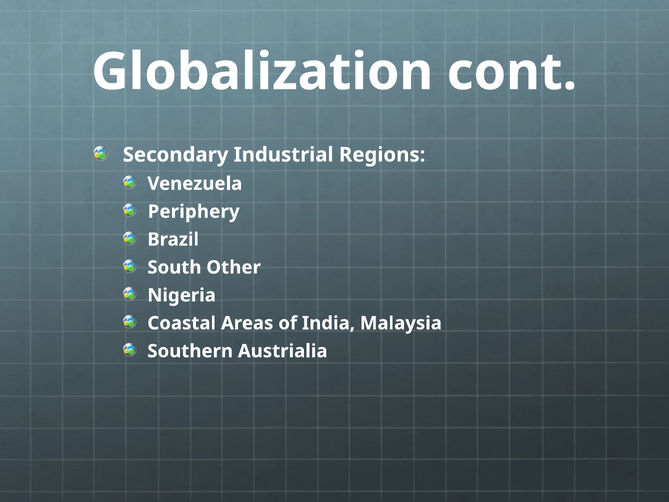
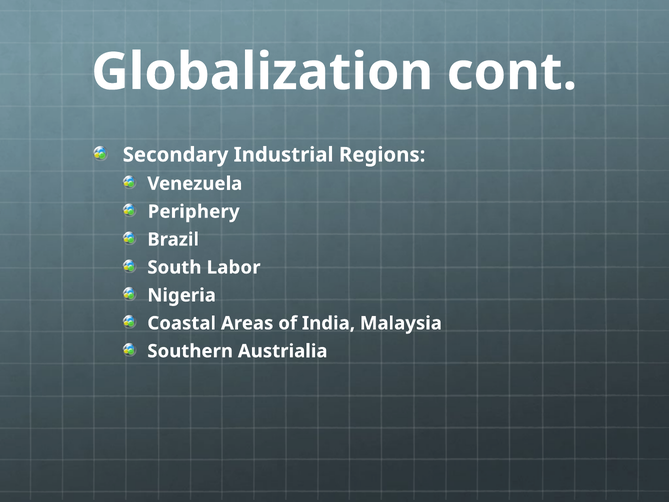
Other: Other -> Labor
